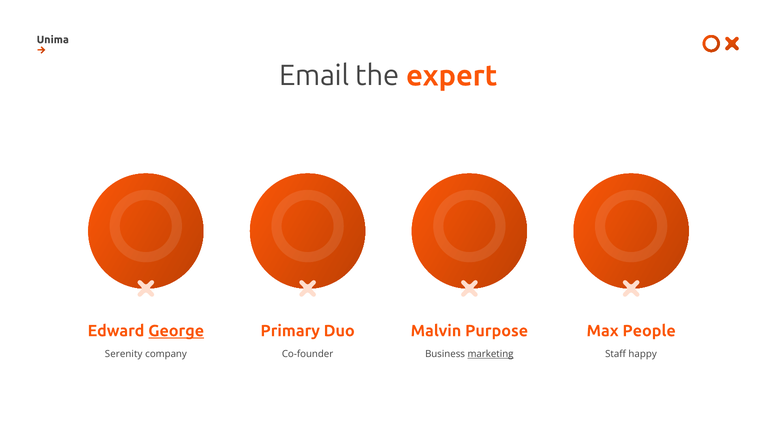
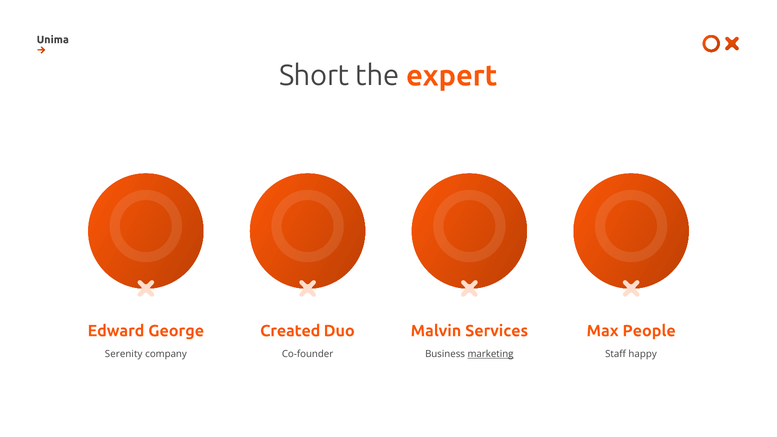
Email: Email -> Short
George underline: present -> none
Primary: Primary -> Created
Purpose: Purpose -> Services
